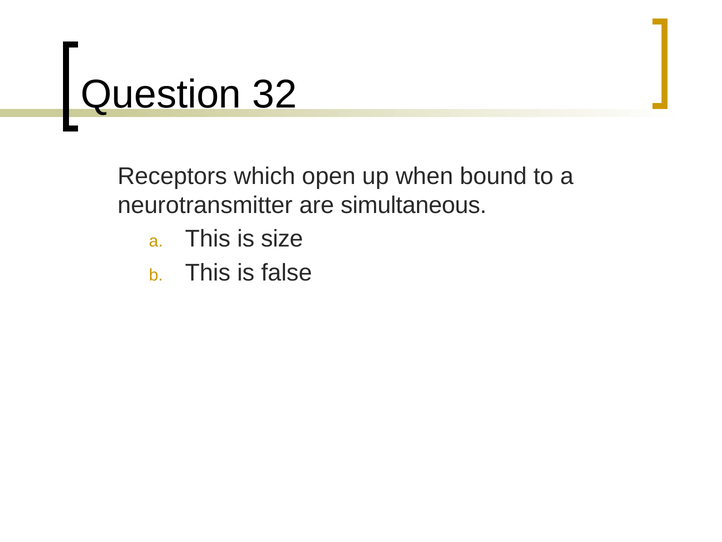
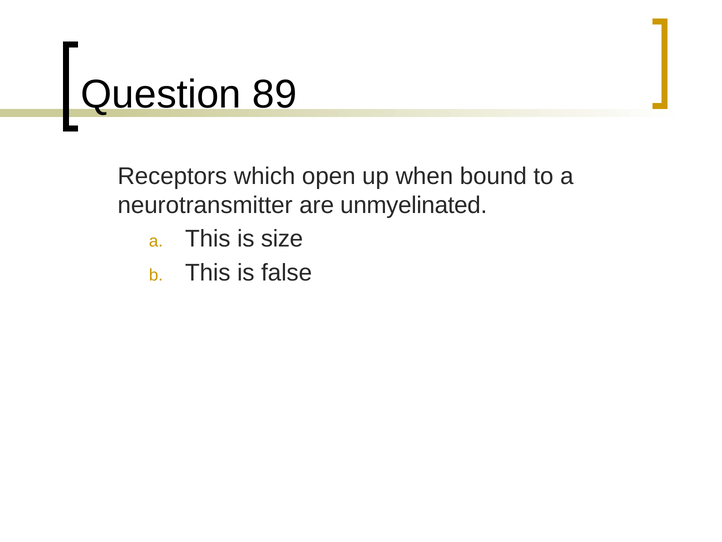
32: 32 -> 89
simultaneous: simultaneous -> unmyelinated
